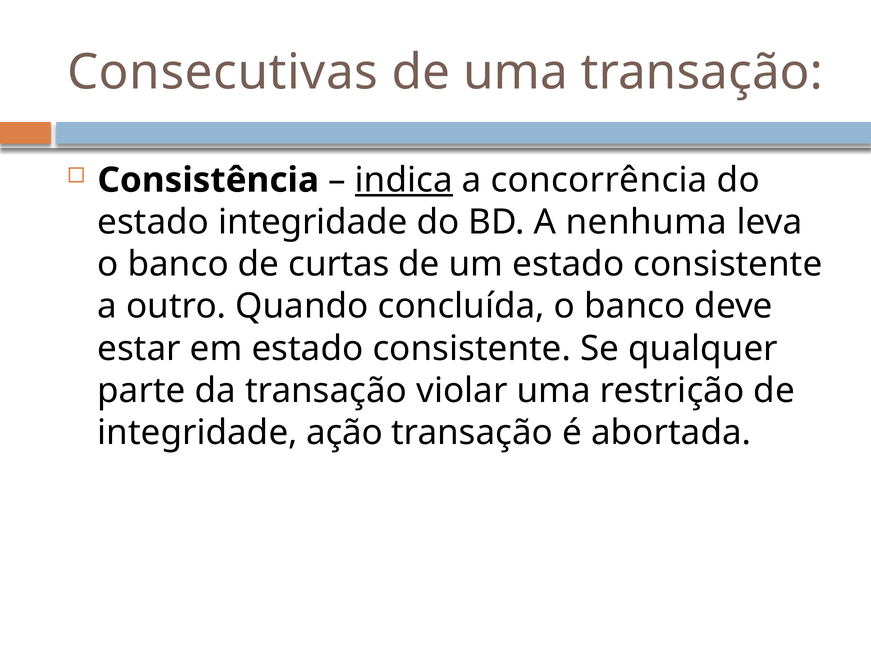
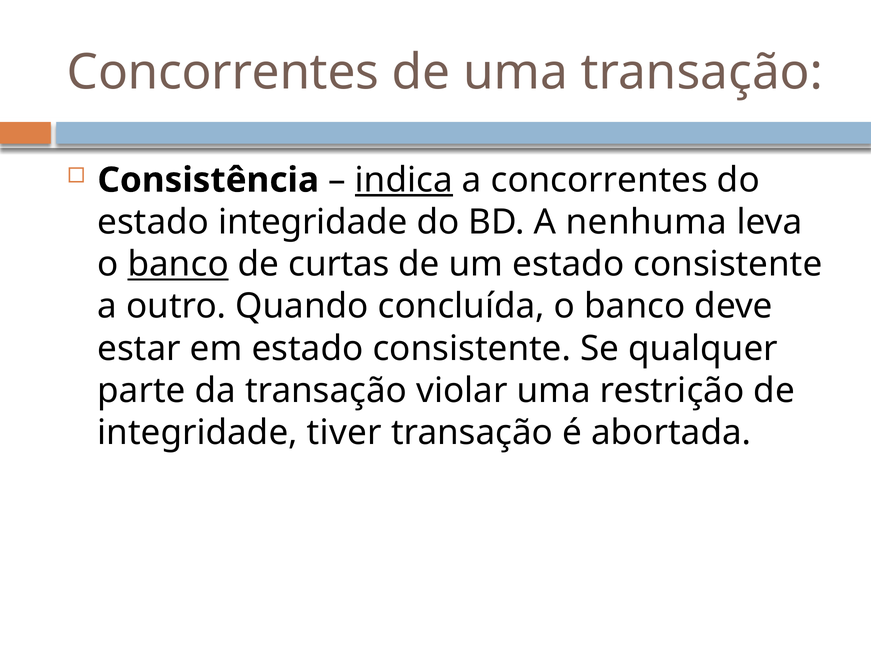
Consecutivas at (223, 72): Consecutivas -> Concorrentes
a concorrência: concorrência -> concorrentes
banco at (178, 264) underline: none -> present
ação: ação -> tiver
